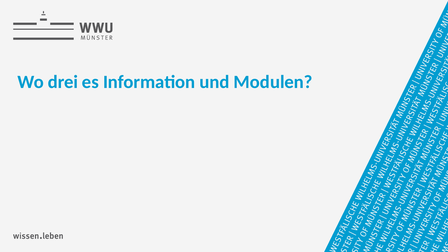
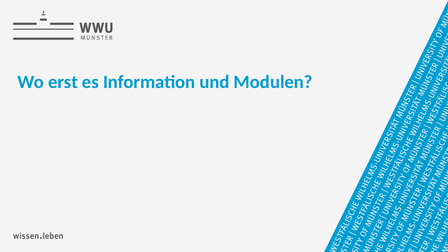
drei: drei -> erst
